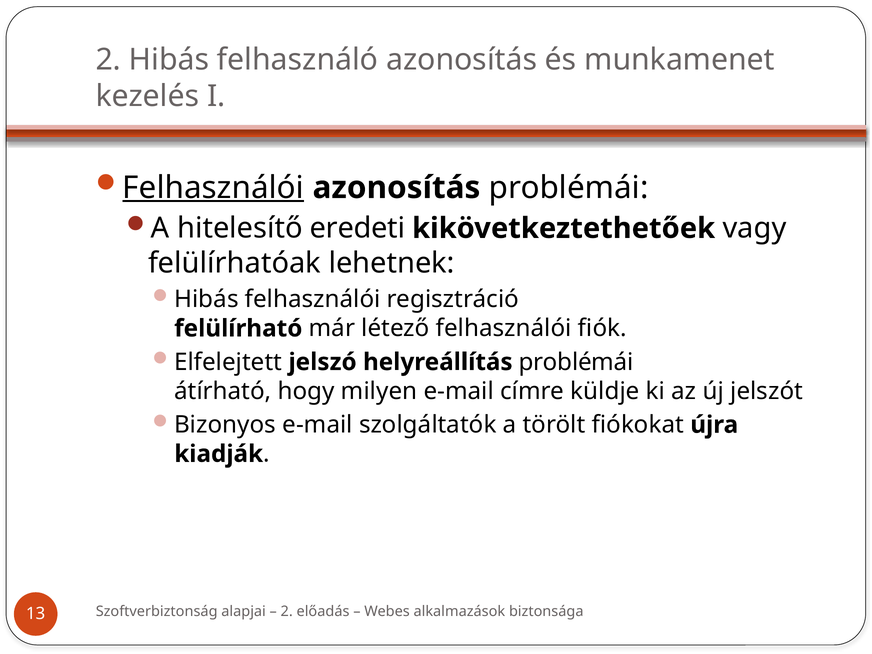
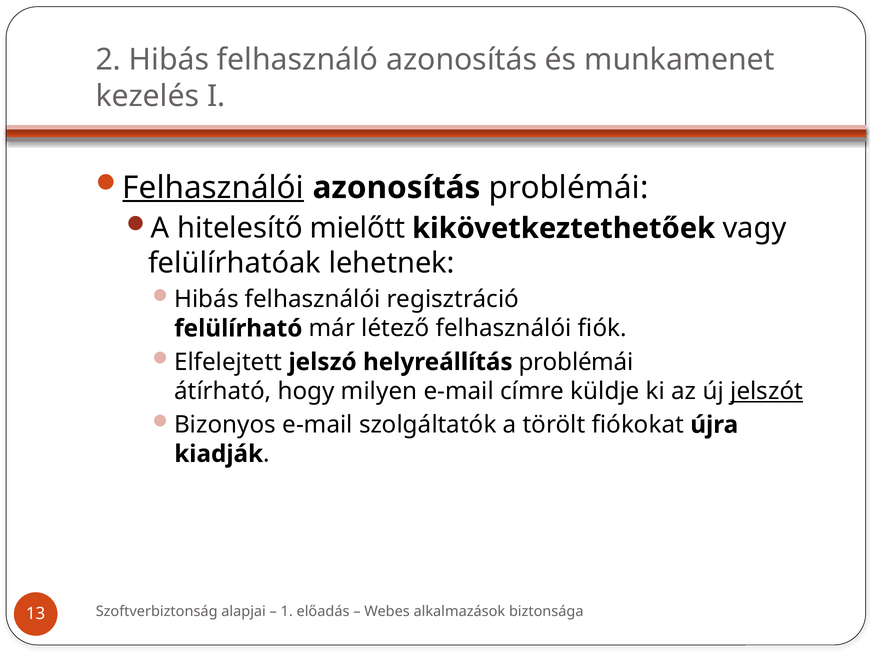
eredeti: eredeti -> mielőtt
jelszót underline: none -> present
2 at (287, 611): 2 -> 1
